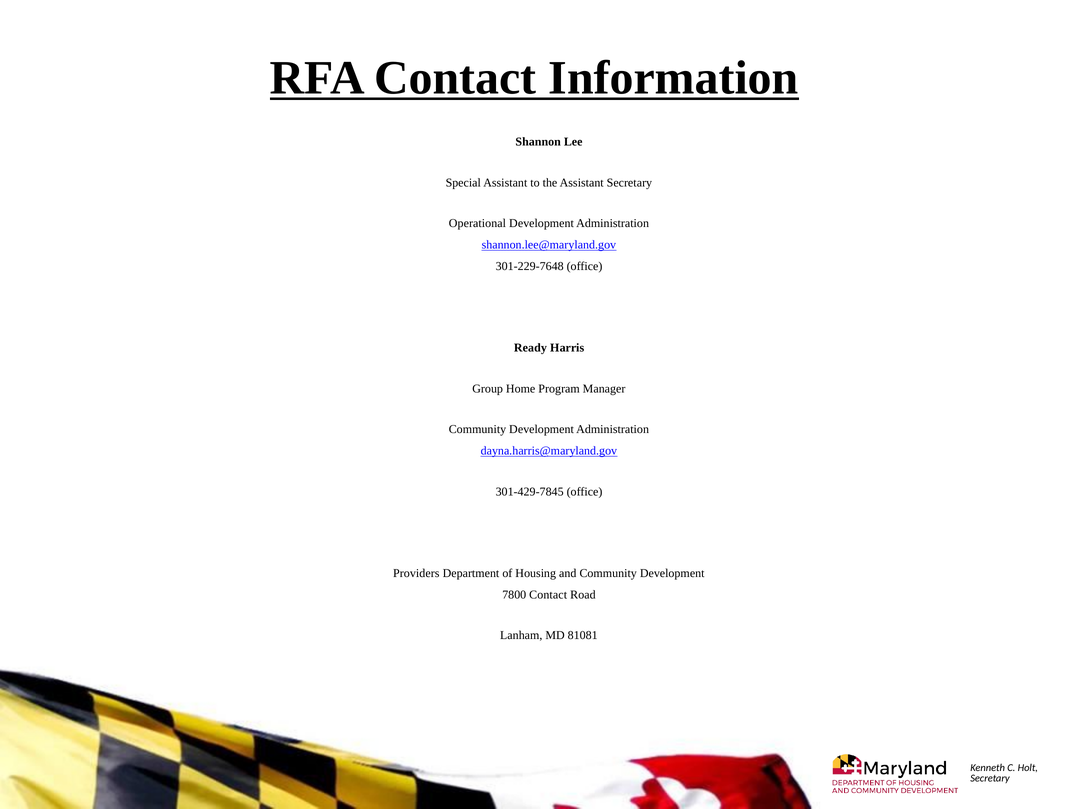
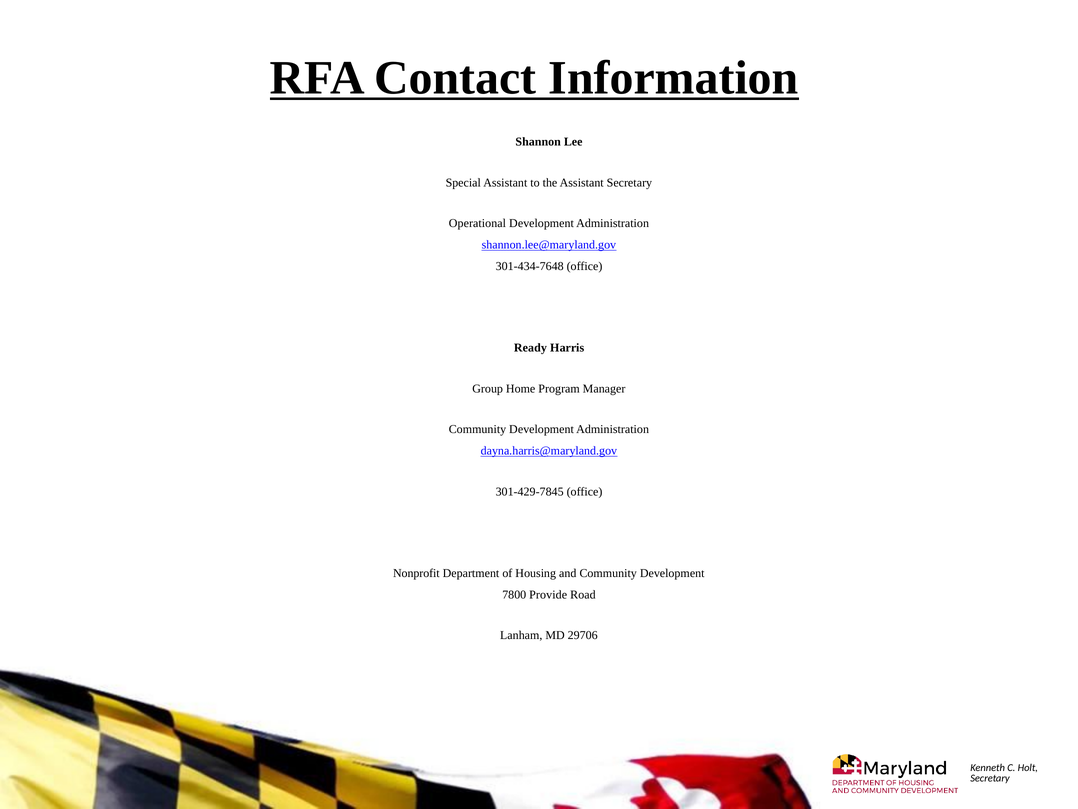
301-229-7648: 301-229-7648 -> 301-434-7648
Providers: Providers -> Nonprofit
7800 Contact: Contact -> Provide
81081: 81081 -> 29706
